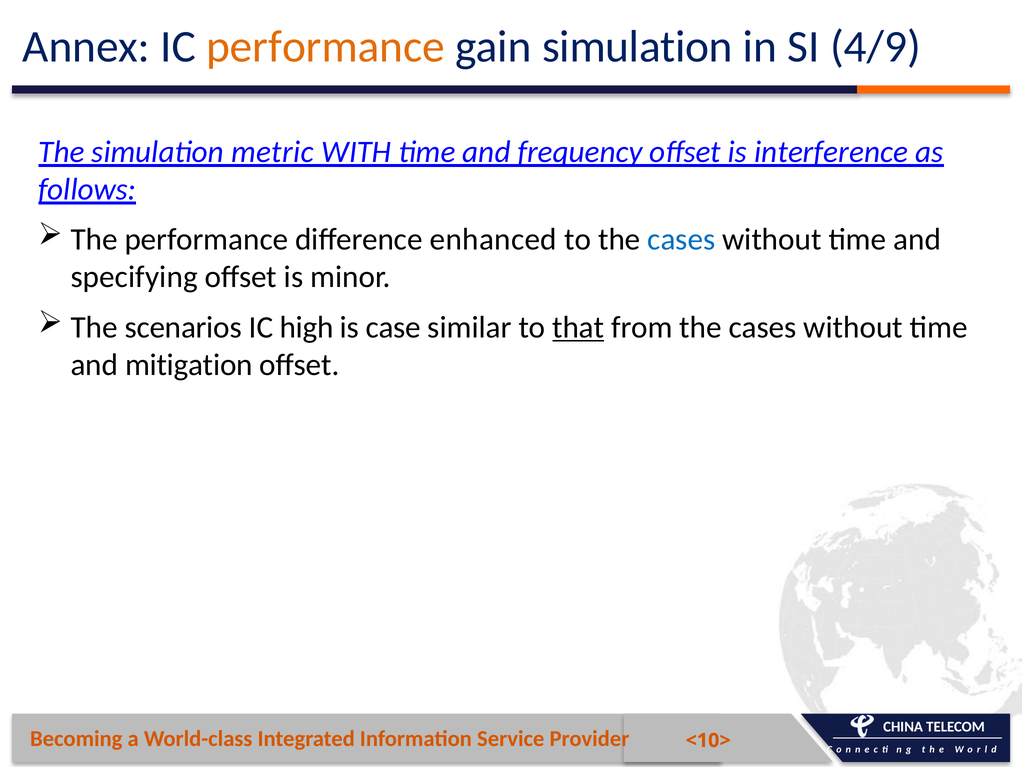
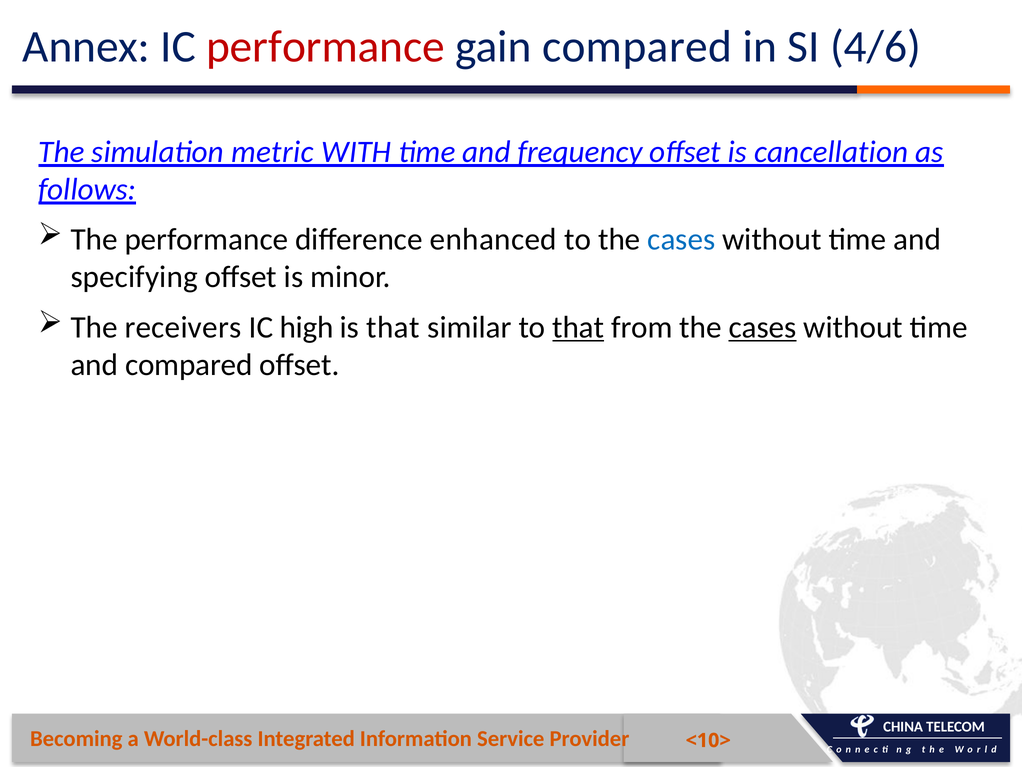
performance at (326, 47) colour: orange -> red
gain simulation: simulation -> compared
4/9: 4/9 -> 4/6
interference: interference -> cancellation
scenarios: scenarios -> receivers
is case: case -> that
cases at (763, 327) underline: none -> present
and mitigation: mitigation -> compared
